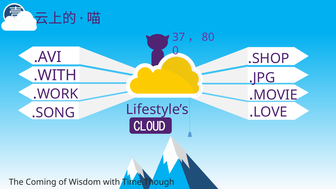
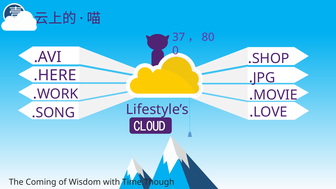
.WITH: .WITH -> .HERE
